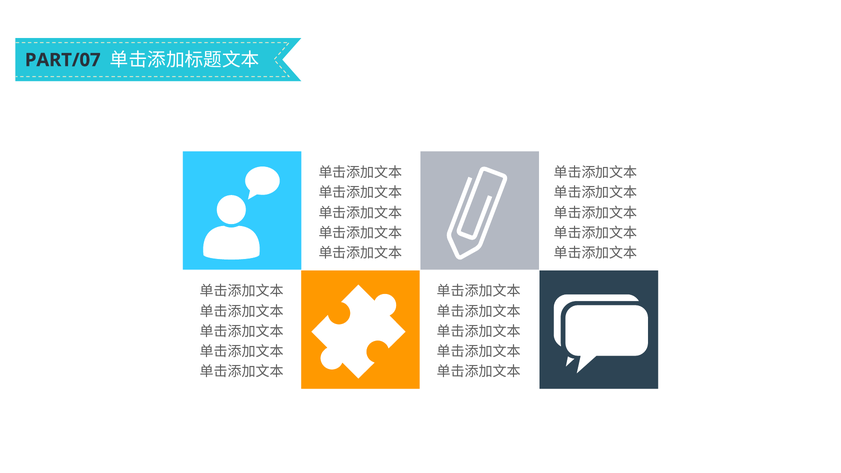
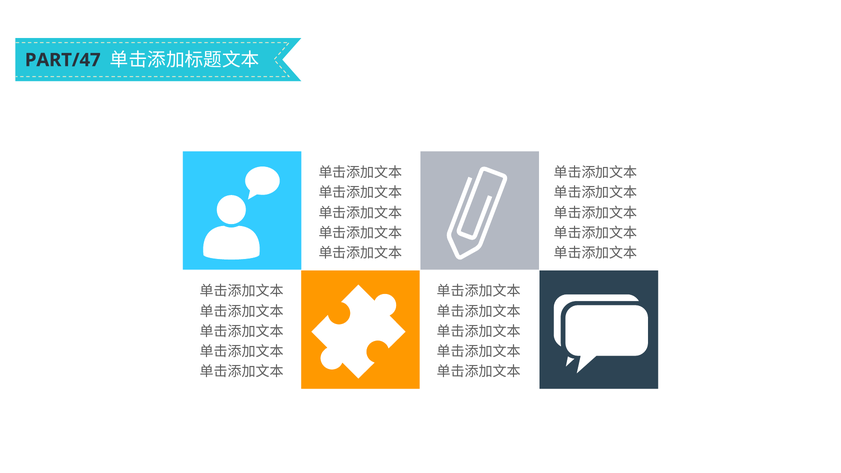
PART/07: PART/07 -> PART/47
